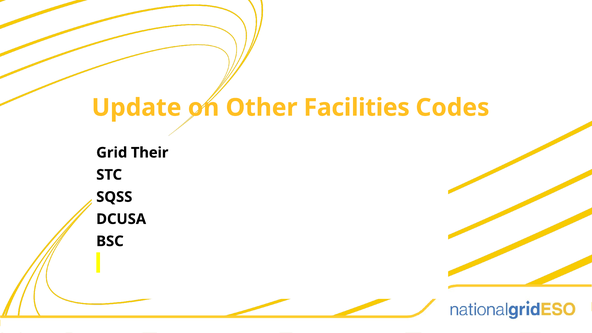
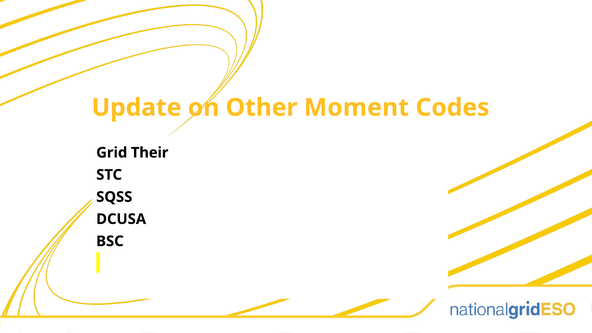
Facilities: Facilities -> Moment
